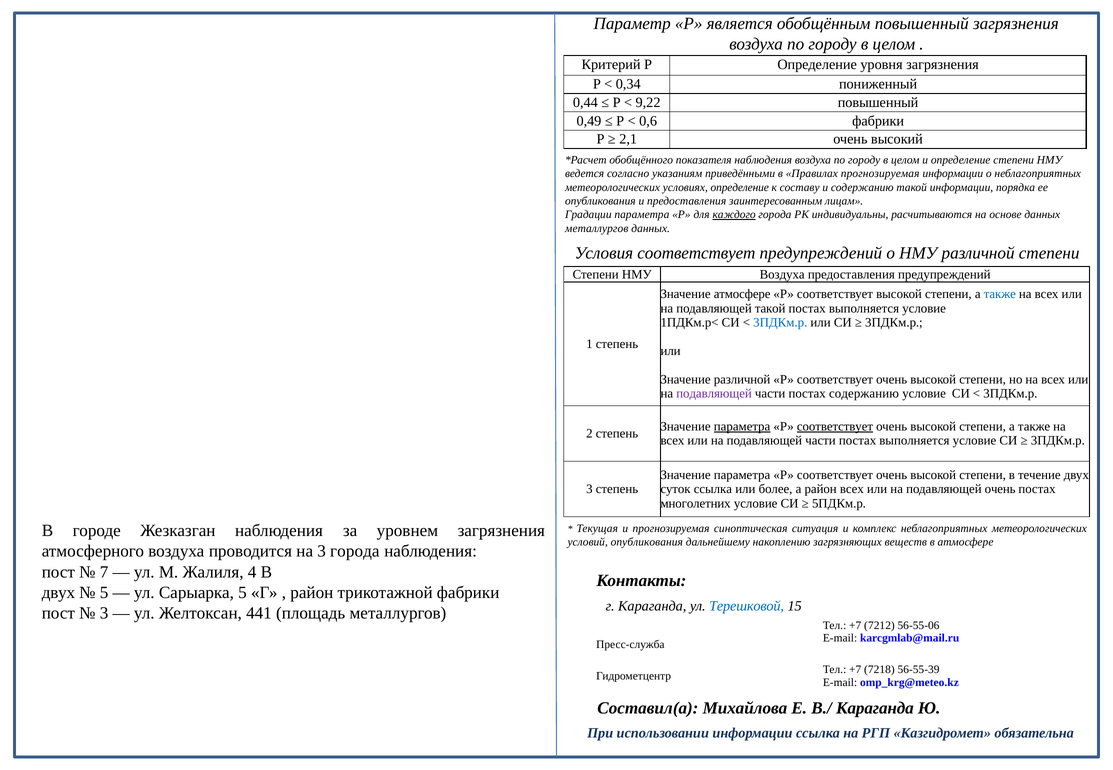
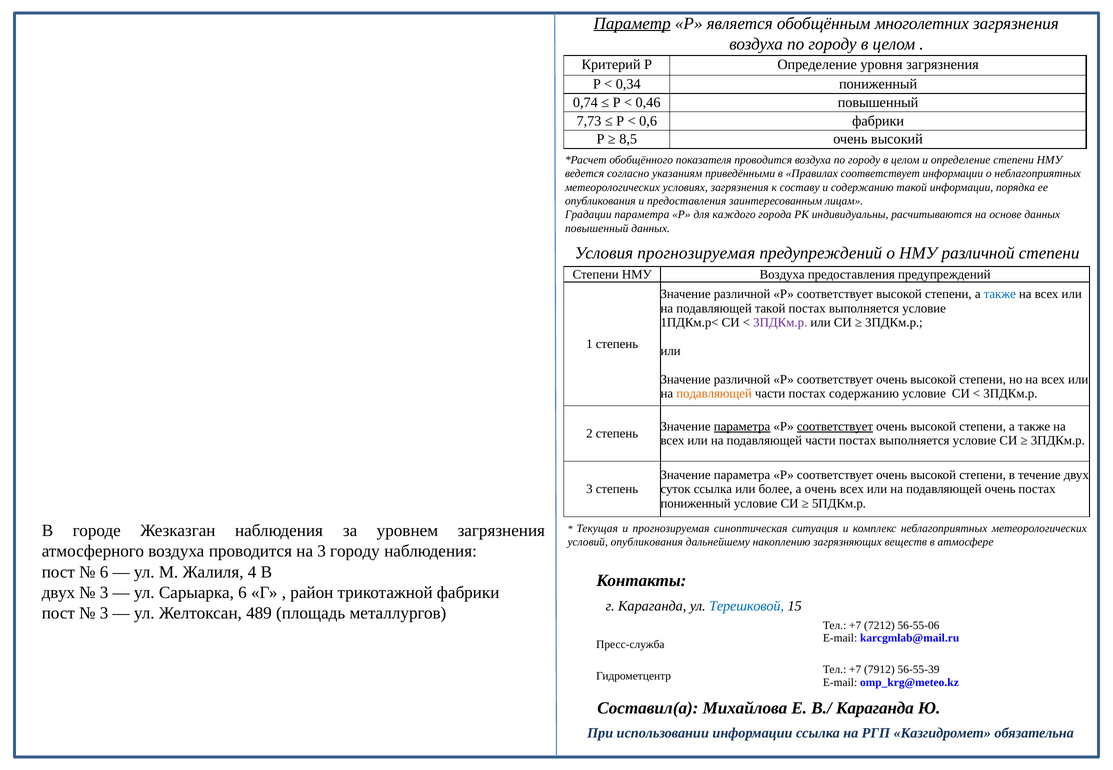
Параметр underline: none -> present
обобщённым повышенный: повышенный -> многолетних
0,44: 0,44 -> 0,74
9,22: 9,22 -> 0,46
0,49: 0,49 -> 7,73
2,1: 2,1 -> 8,5
показателя наблюдения: наблюдения -> проводится
Правилах прогнозируемая: прогнозируемая -> соответствует
условиях определение: определение -> загрязнения
каждого underline: present -> none
металлургов at (597, 228): металлургов -> повышенный
Условия соответствует: соответствует -> прогнозируемая
атмосфере at (742, 294): атмосфере -> различной
3ПДКм.р at (780, 323) colour: blue -> purple
подавляющей at (714, 394) colour: purple -> orange
а район: район -> очень
многолетних at (696, 504): многолетних -> пониженный
3 города: города -> городу
7 at (104, 572): 7 -> 6
5 at (104, 593): 5 -> 3
Сарыарка 5: 5 -> 6
441: 441 -> 489
7218: 7218 -> 7912
